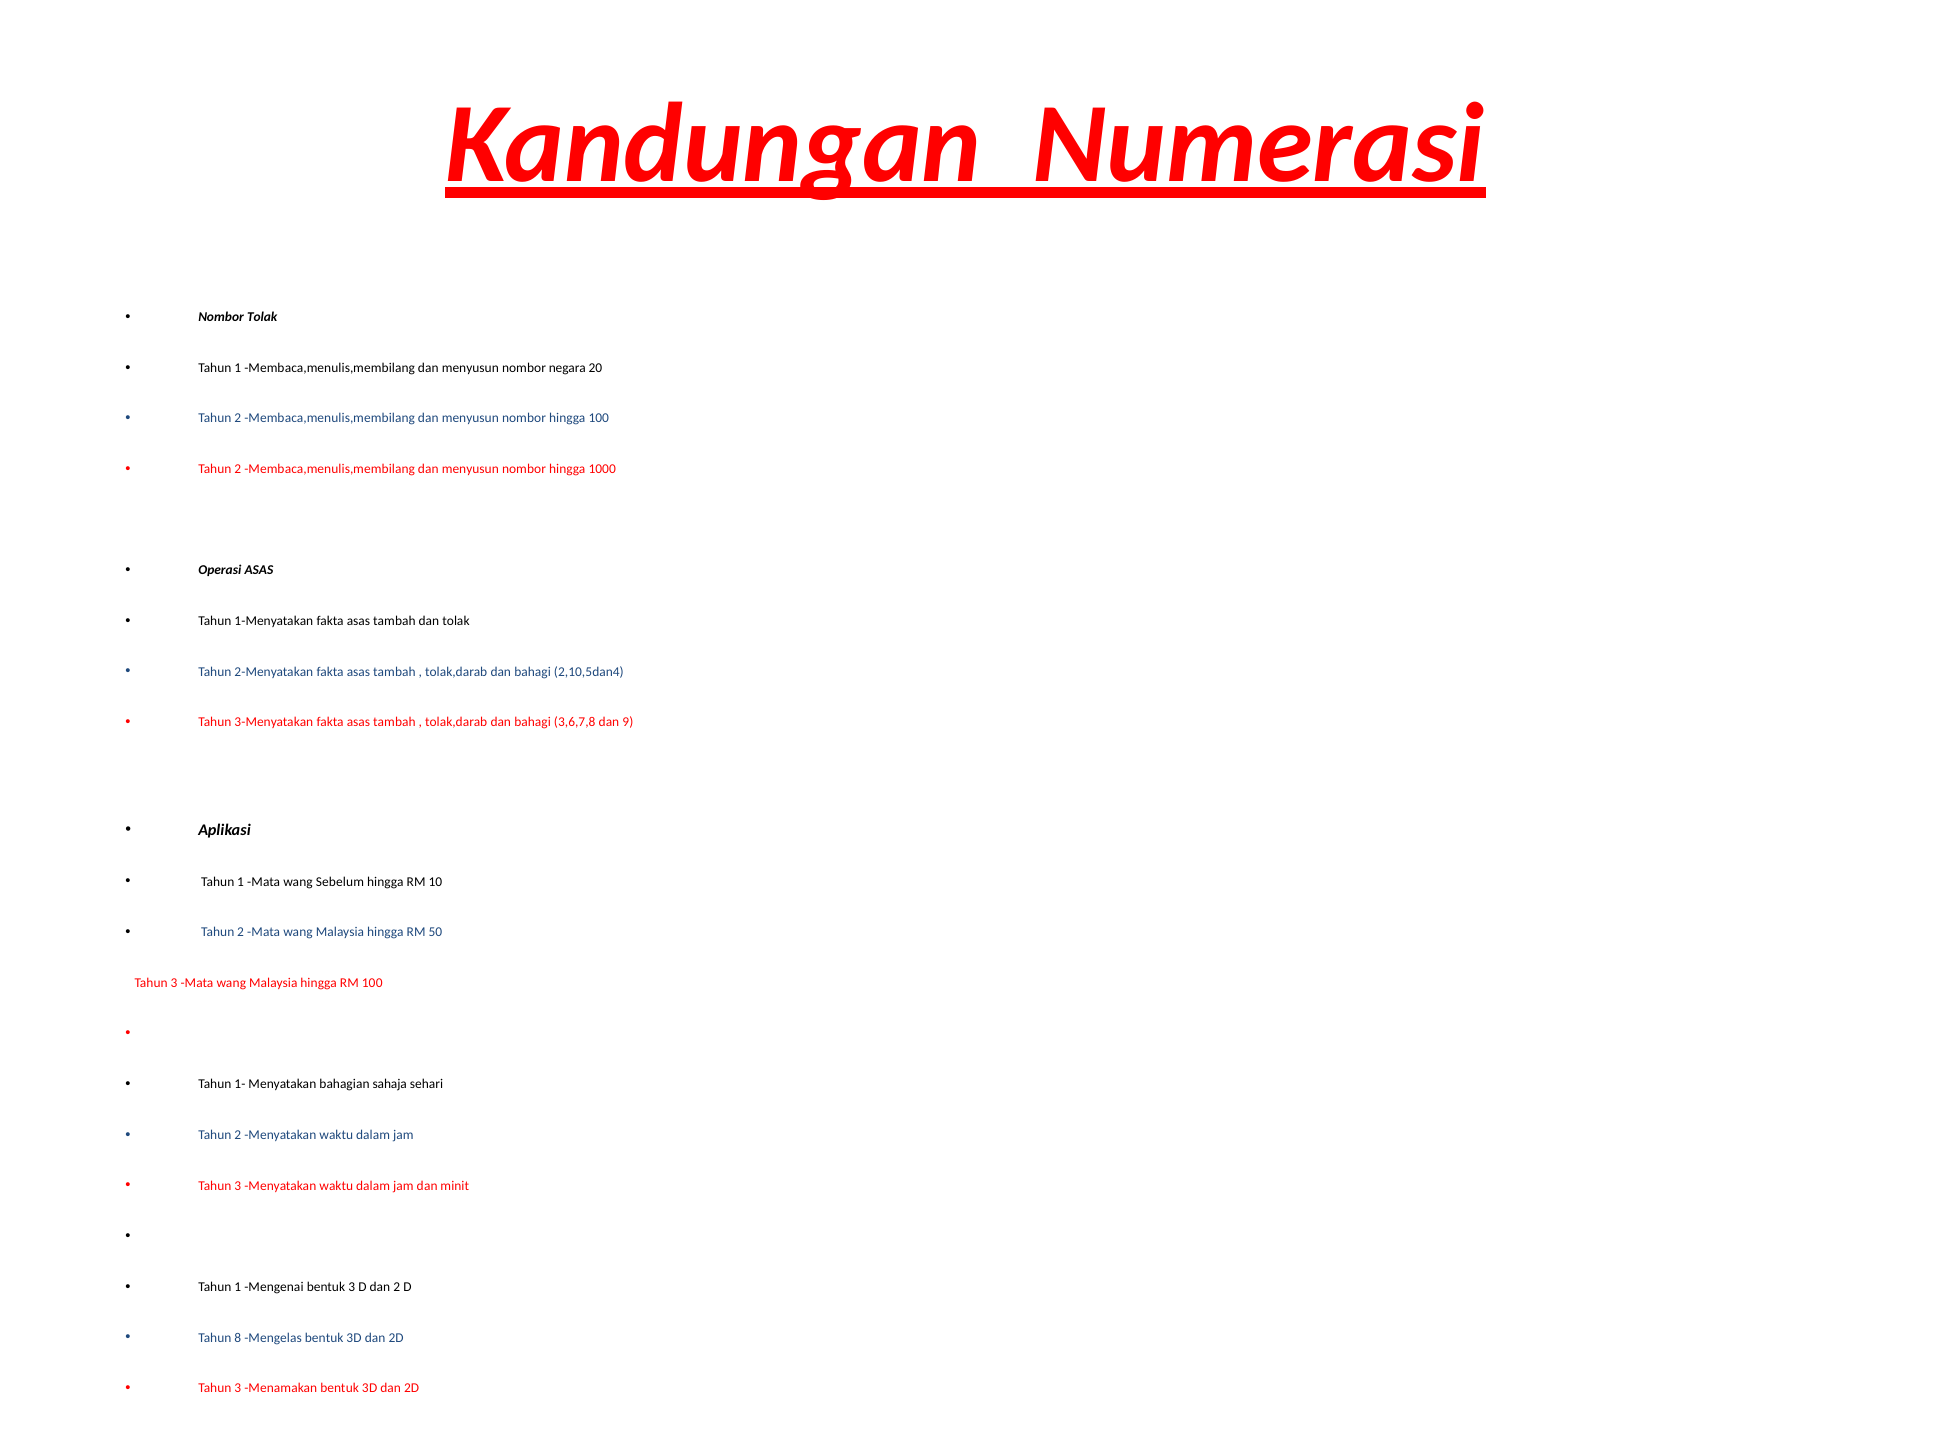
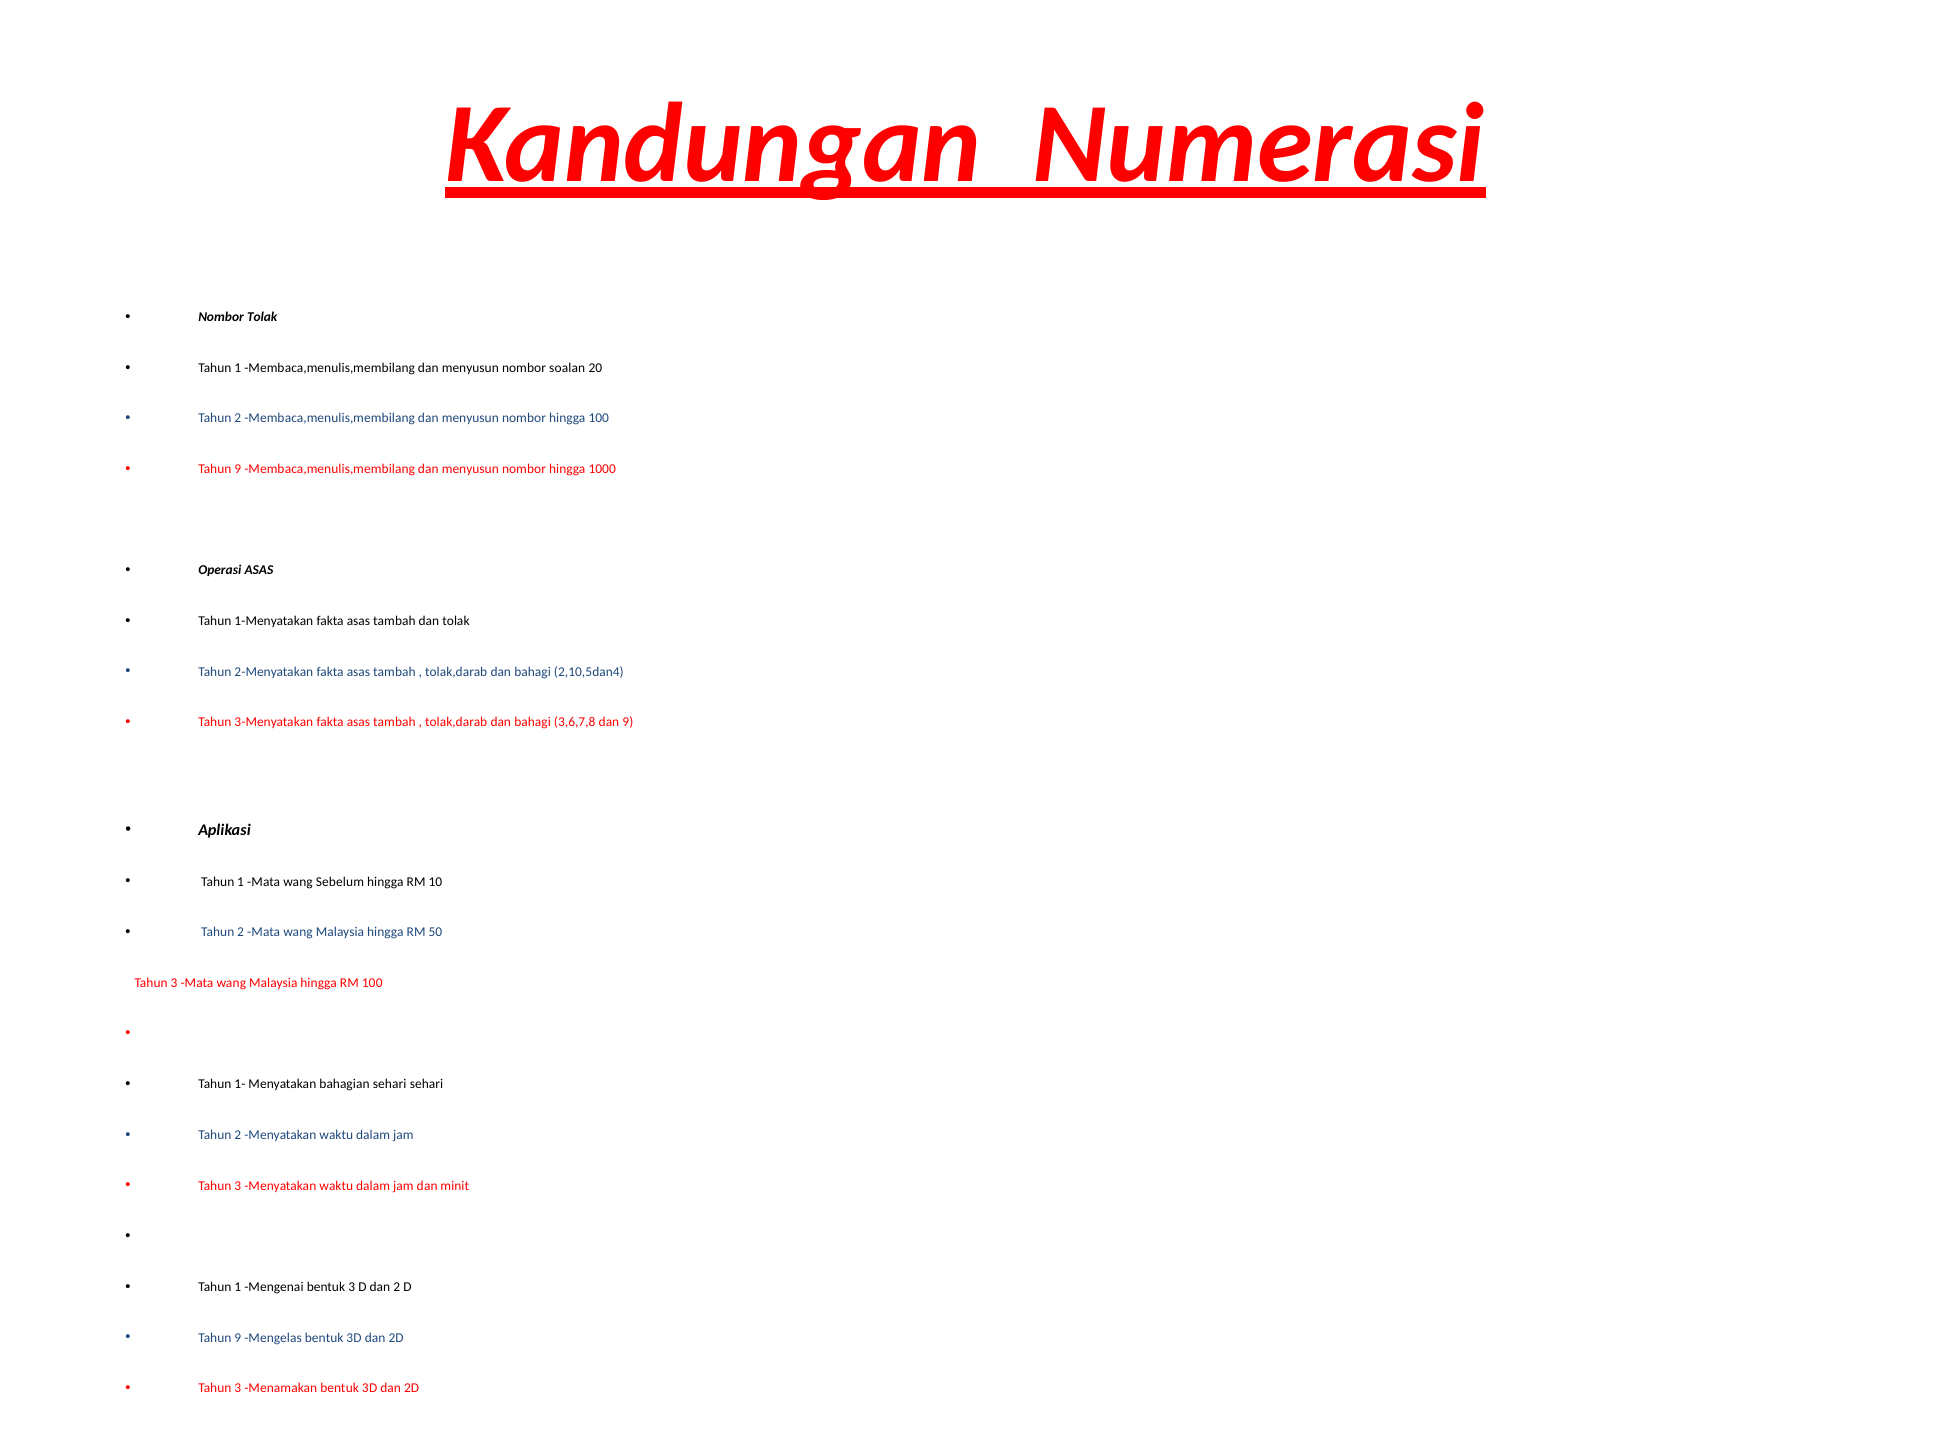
negara: negara -> soalan
2 at (238, 469): 2 -> 9
bahagian sahaja: sahaja -> sehari
8 at (238, 1338): 8 -> 9
